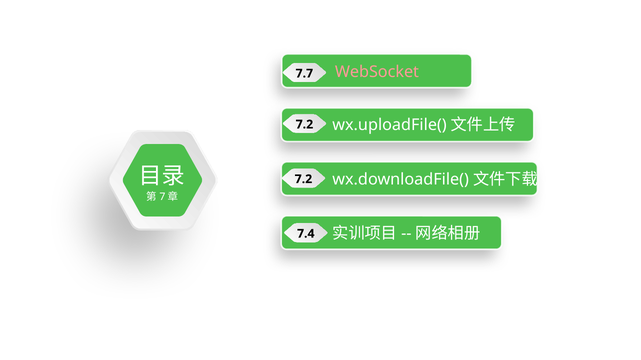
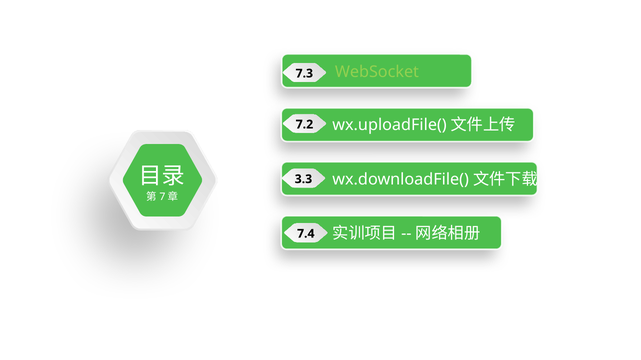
WebSocket colour: pink -> light green
7.7: 7.7 -> 7.3
7.2 at (303, 179): 7.2 -> 3.3
